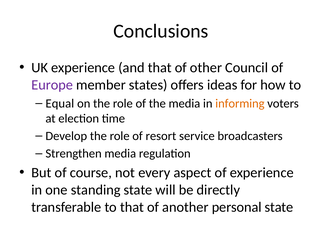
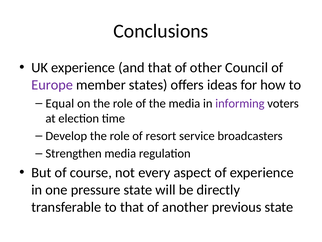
informing colour: orange -> purple
standing: standing -> pressure
personal: personal -> previous
